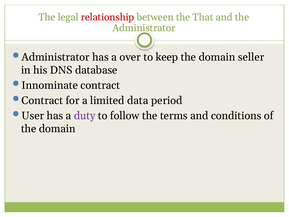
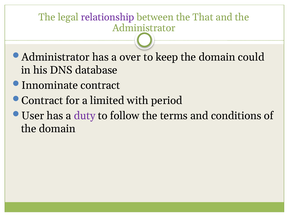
relationship colour: red -> purple
seller: seller -> could
data: data -> with
